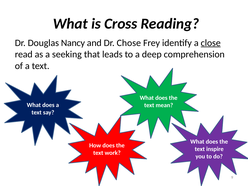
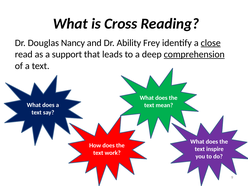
Chose: Chose -> Ability
seeking: seeking -> support
comprehension underline: none -> present
